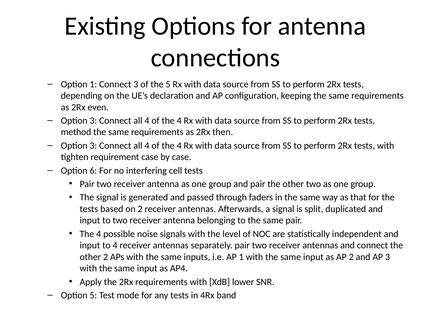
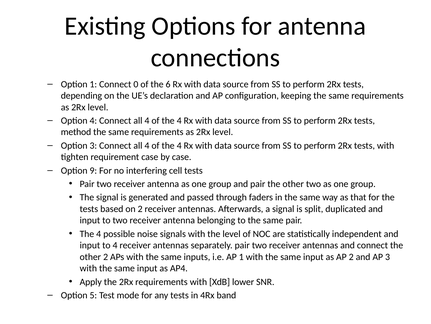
Connect 3: 3 -> 0
the 5: 5 -> 6
even at (98, 107): even -> level
3 at (93, 120): 3 -> 4
then at (223, 132): then -> level
6: 6 -> 9
